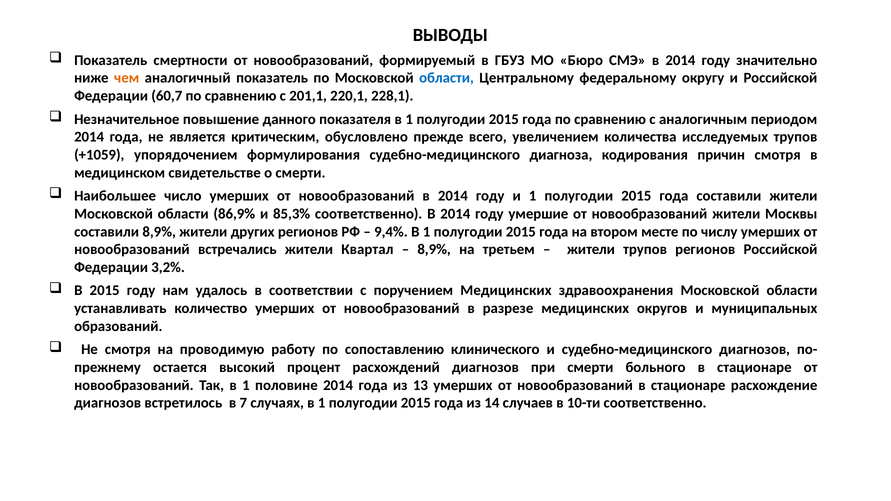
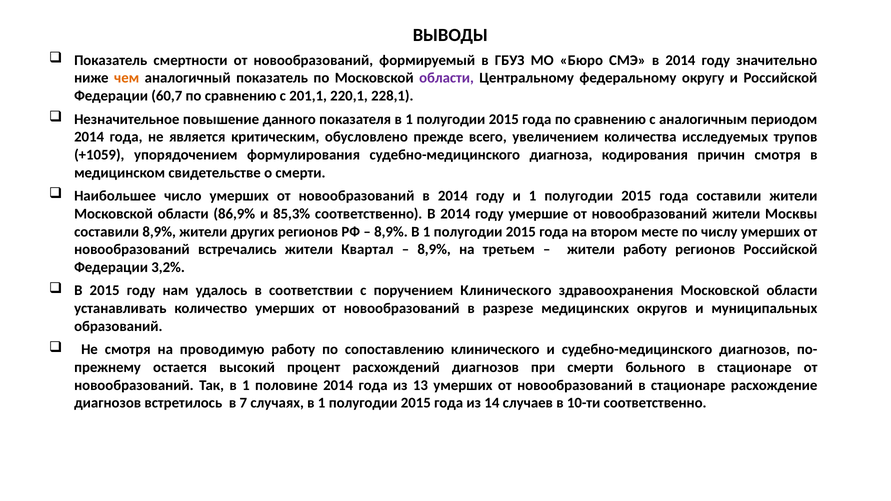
области at (446, 78) colour: blue -> purple
9,4% at (391, 232): 9,4% -> 8,9%
жители трупов: трупов -> работу
поручением Медицинских: Медицинских -> Клинического
